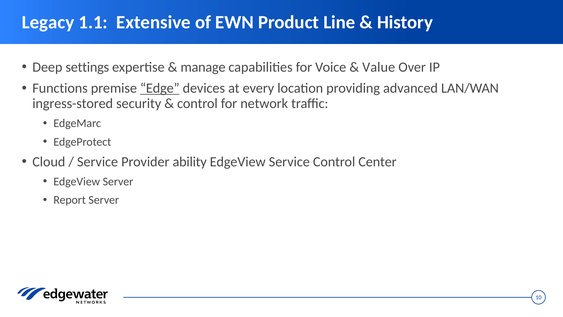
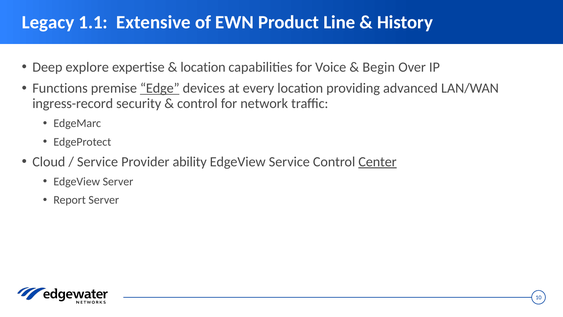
settings: settings -> explore
manage at (203, 67): manage -> location
Value: Value -> Begin
ingress-stored: ingress-stored -> ingress-record
Center underline: none -> present
